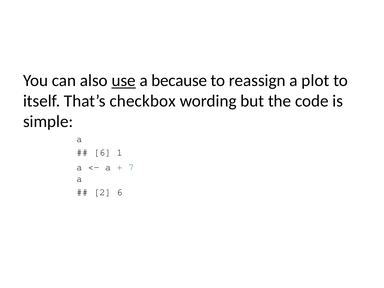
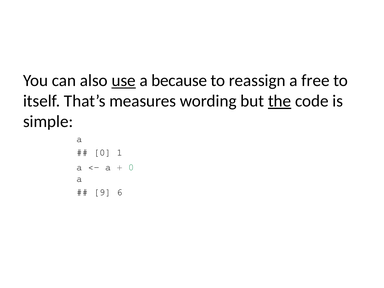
plot: plot -> free
checkbox: checkbox -> measures
the underline: none -> present
6 at (102, 152): 6 -> 0
7 at (131, 167): 7 -> 0
2: 2 -> 9
